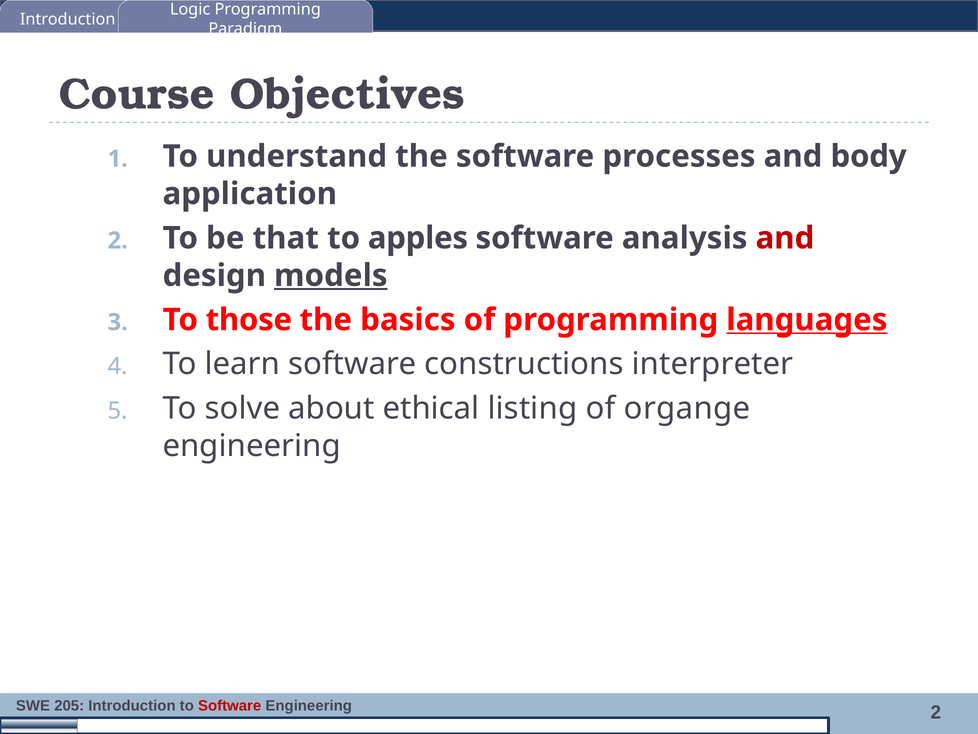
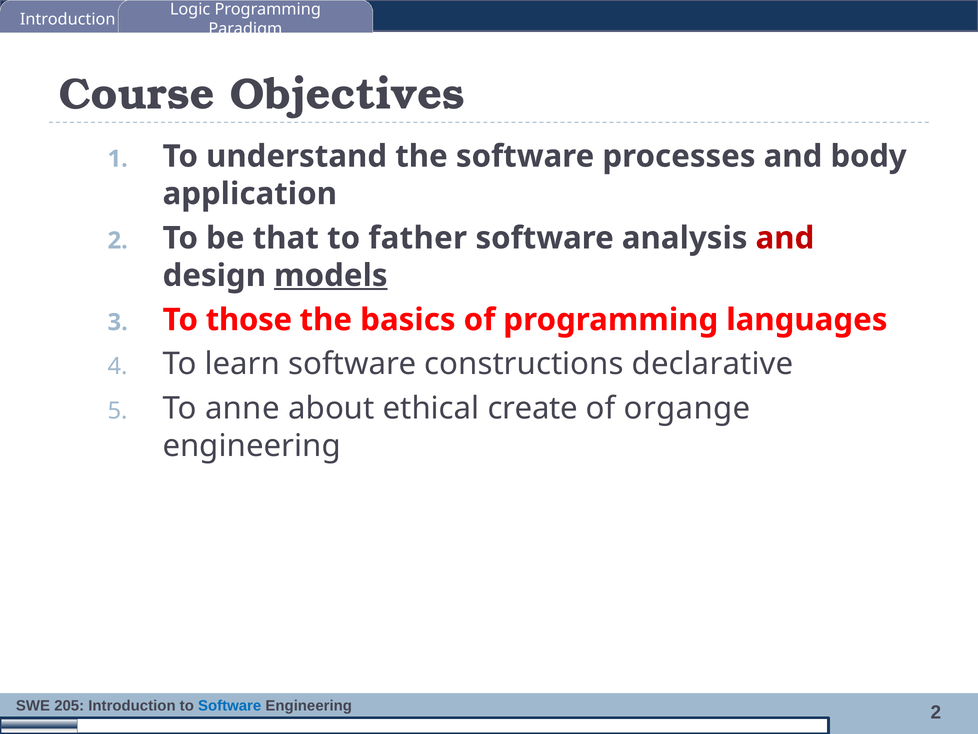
apples: apples -> father
languages underline: present -> none
interpreter: interpreter -> declarative
solve: solve -> anne
listing: listing -> create
Software at (230, 705) colour: red -> blue
